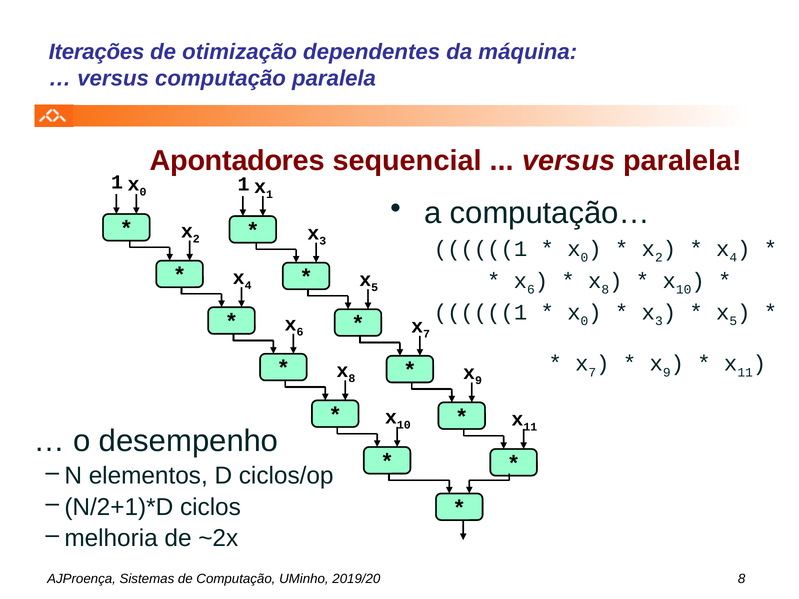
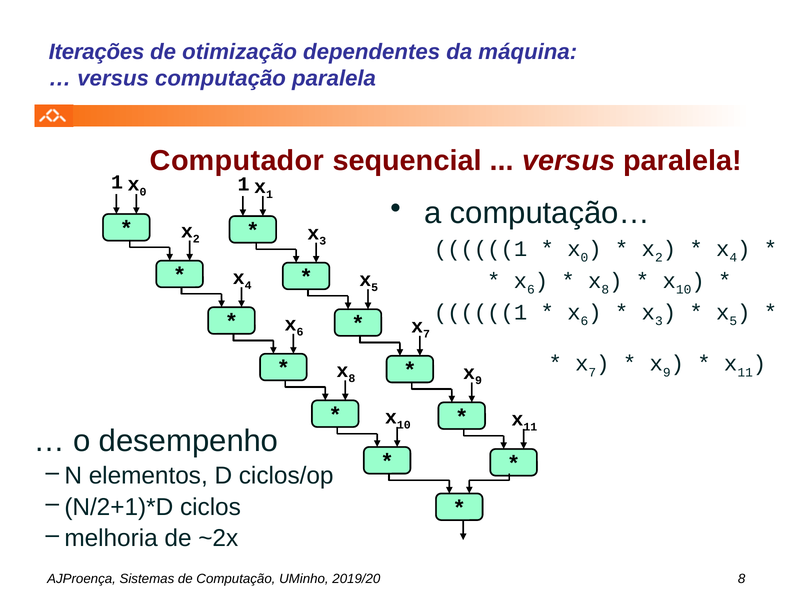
Apontadores: Apontadores -> Computador
0 at (584, 321): 0 -> 6
